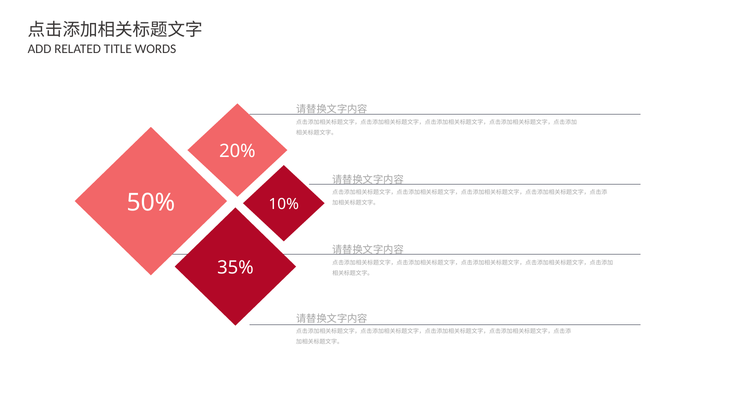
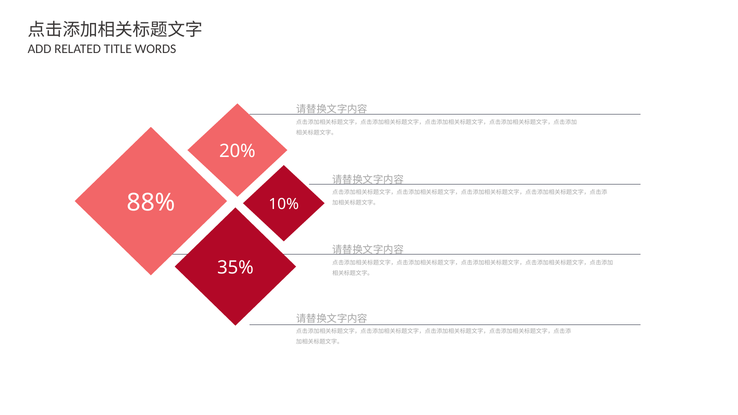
50%: 50% -> 88%
